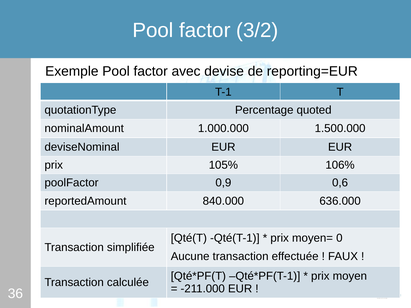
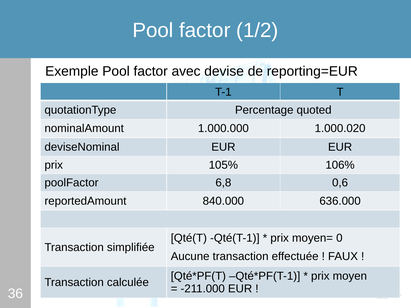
3/2: 3/2 -> 1/2
1.500.000: 1.500.000 -> 1.000.020
0,9: 0,9 -> 6,8
